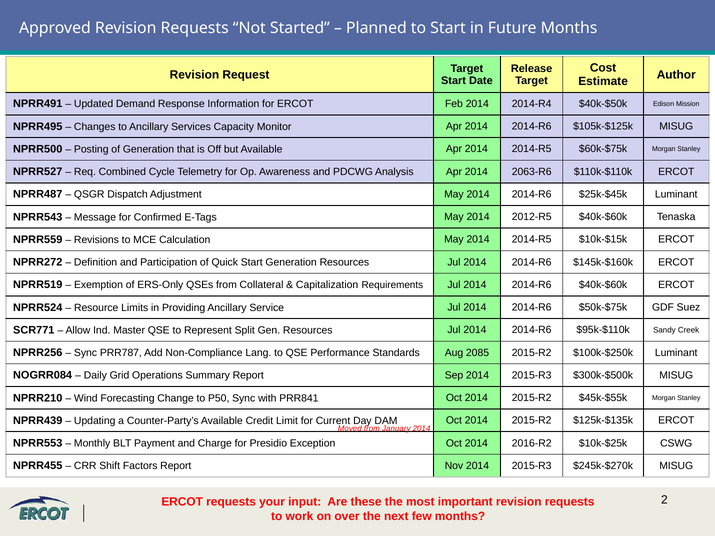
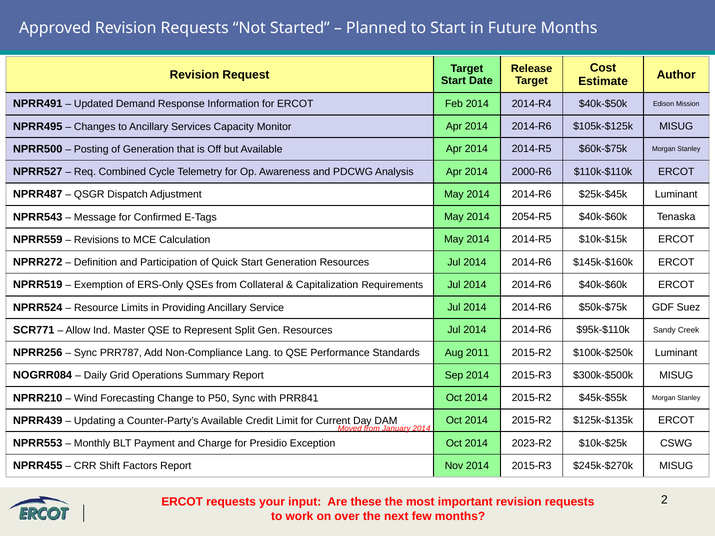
2063-R6: 2063-R6 -> 2000-R6
2012-R5: 2012-R5 -> 2054-R5
2085: 2085 -> 2011
2016-R2: 2016-R2 -> 2023-R2
